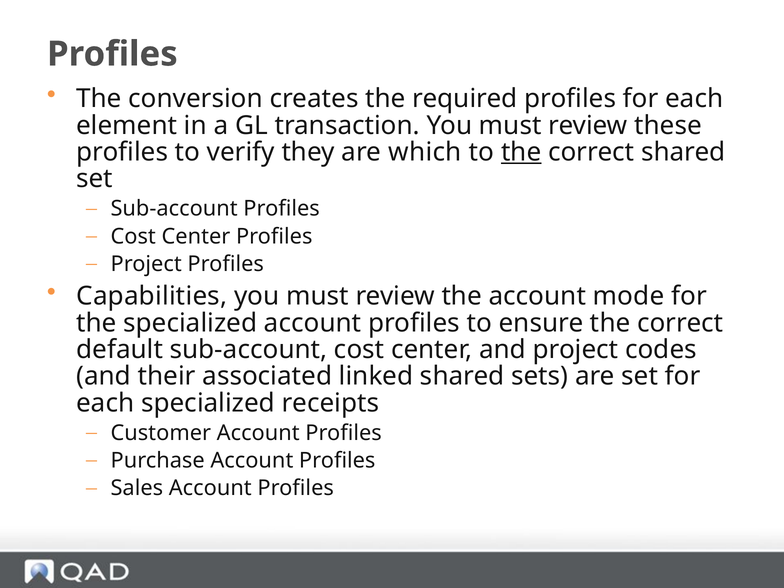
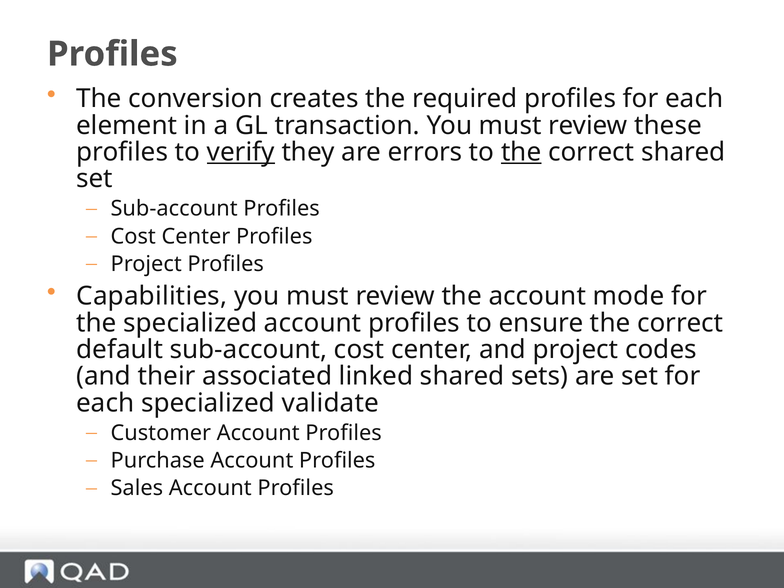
verify underline: none -> present
which: which -> errors
receipts: receipts -> validate
